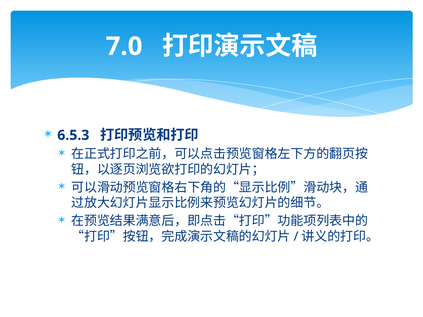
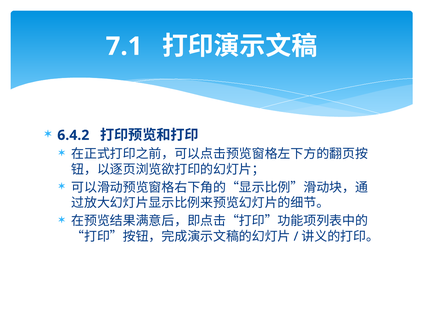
7.0: 7.0 -> 7.1
6.5.3: 6.5.3 -> 6.4.2
